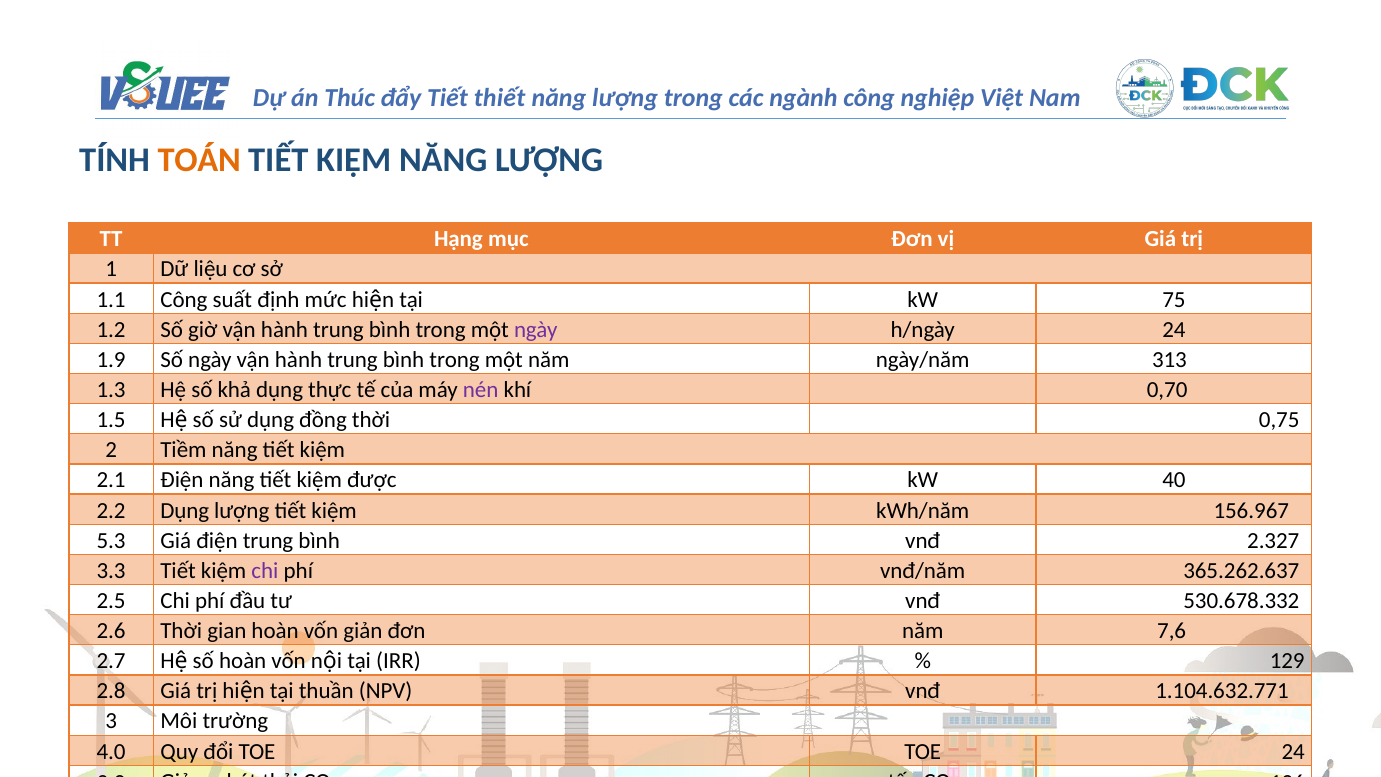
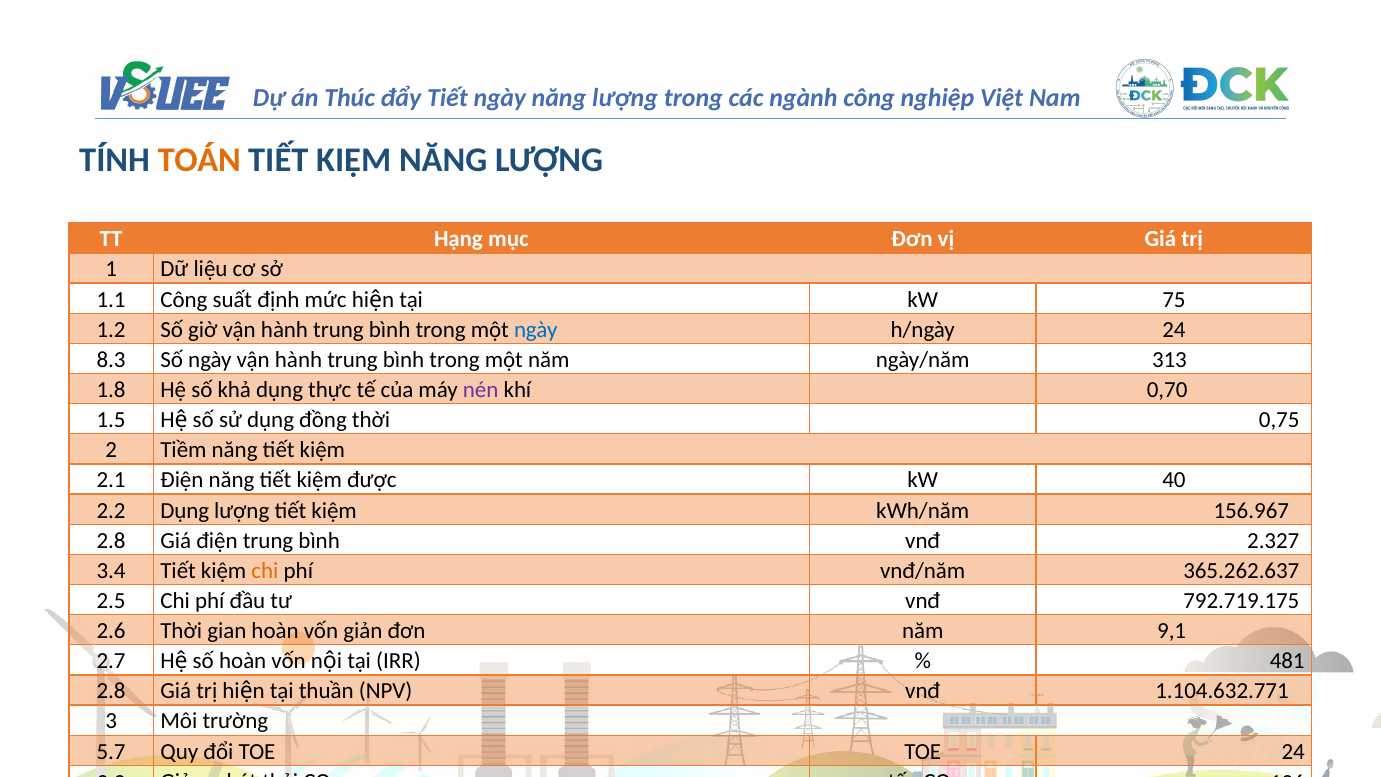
Tiết thiết: thiết -> ngày
ngày at (536, 329) colour: purple -> blue
1.9: 1.9 -> 8.3
1.3: 1.3 -> 1.8
5.3 at (111, 540): 5.3 -> 2.8
3.3: 3.3 -> 3.4
chi at (265, 571) colour: purple -> orange
530.678.332: 530.678.332 -> 792.719.175
7,6: 7,6 -> 9,1
129: 129 -> 481
4.0: 4.0 -> 5.7
